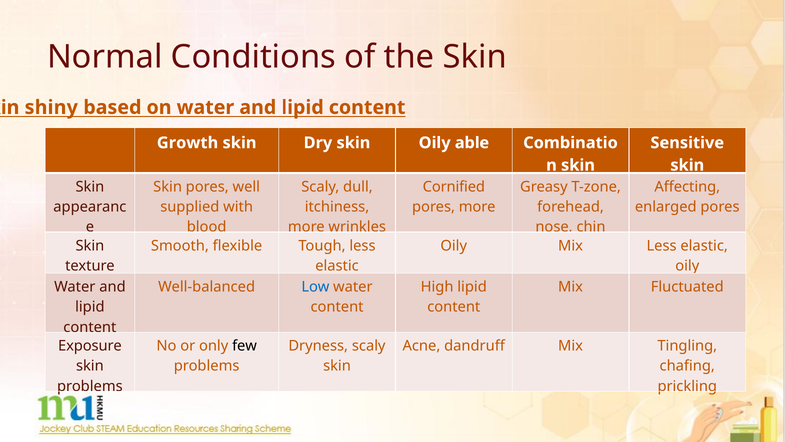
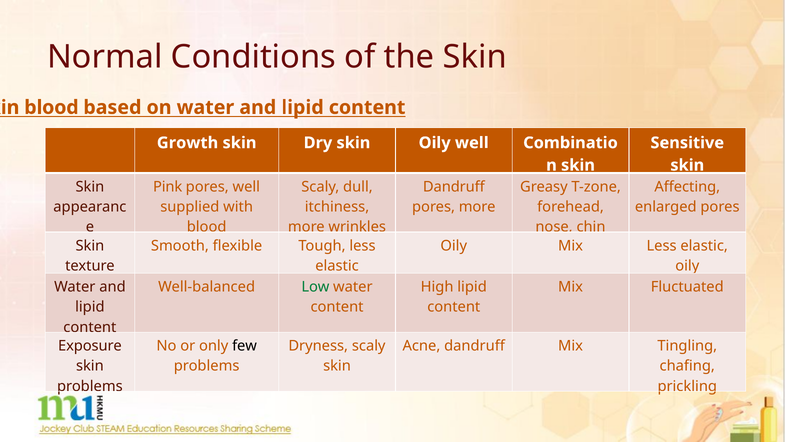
shiny at (51, 107): shiny -> blood
Oily able: able -> well
Skin at (168, 187): Skin -> Pink
Cornified at (454, 187): Cornified -> Dandruff
Low colour: blue -> green
